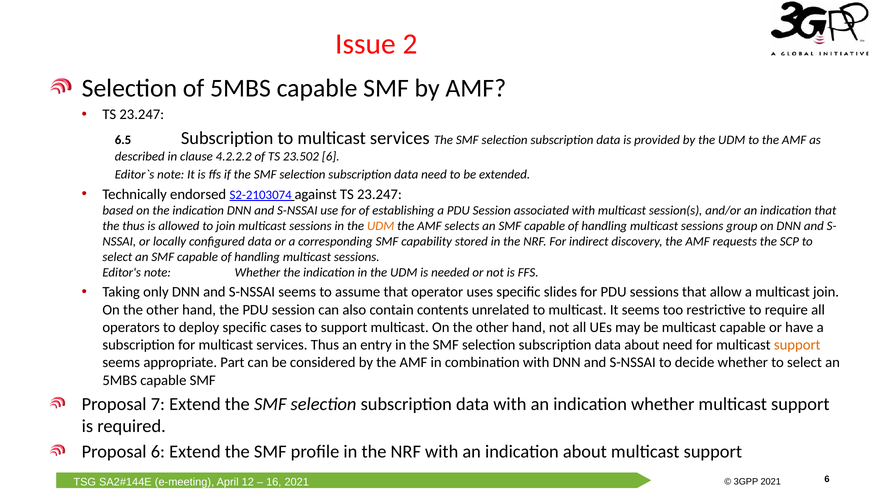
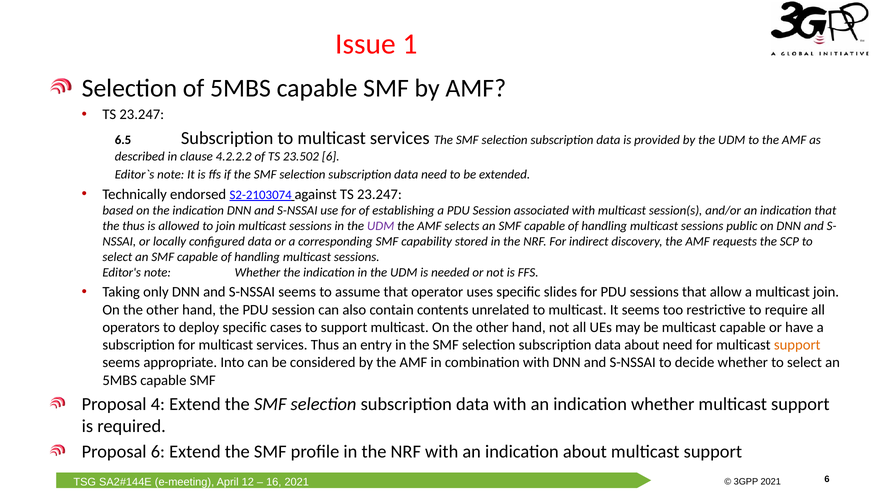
2: 2 -> 1
UDM at (381, 226) colour: orange -> purple
group: group -> public
Part: Part -> Into
7: 7 -> 4
